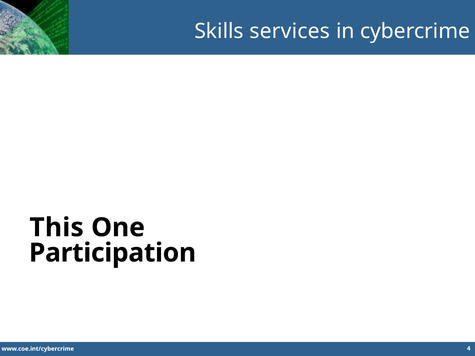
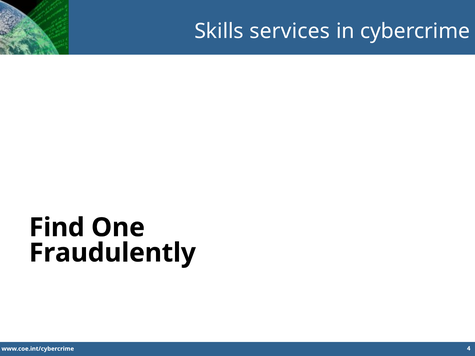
This: This -> Find
Participation: Participation -> Fraudulently
